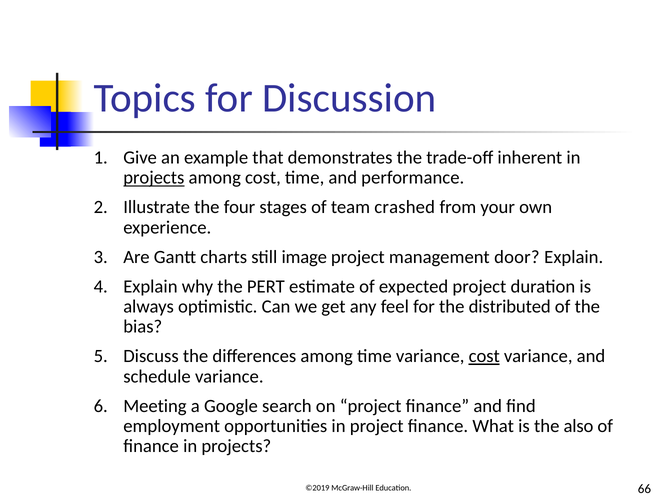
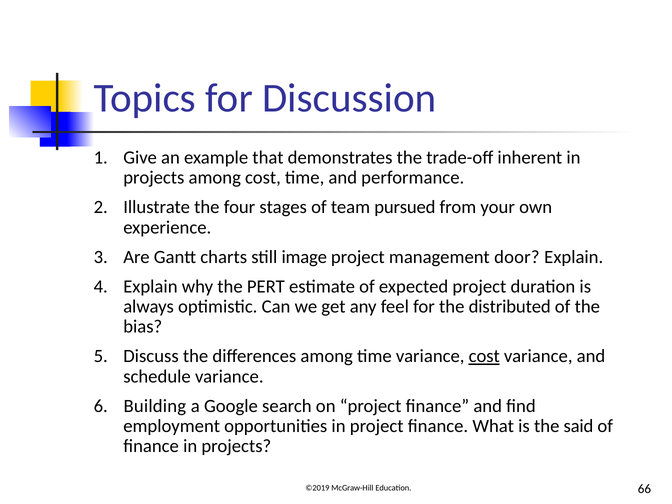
projects at (154, 178) underline: present -> none
crashed: crashed -> pursued
Meeting: Meeting -> Building
also: also -> said
